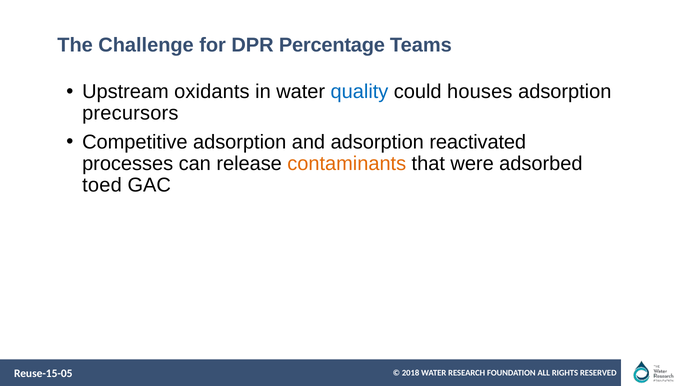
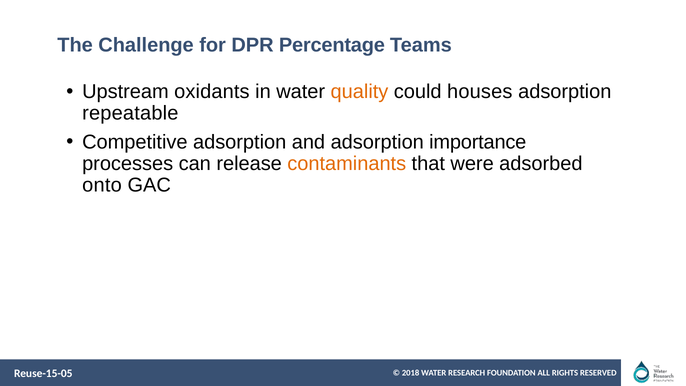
quality colour: blue -> orange
precursors: precursors -> repeatable
reactivated: reactivated -> importance
toed: toed -> onto
